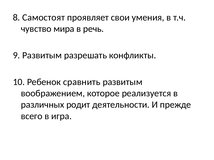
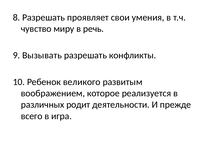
8 Самостоят: Самостоят -> Разрешать
мира: мира -> миру
9 Развитым: Развитым -> Вызывать
сравнить: сравнить -> великого
